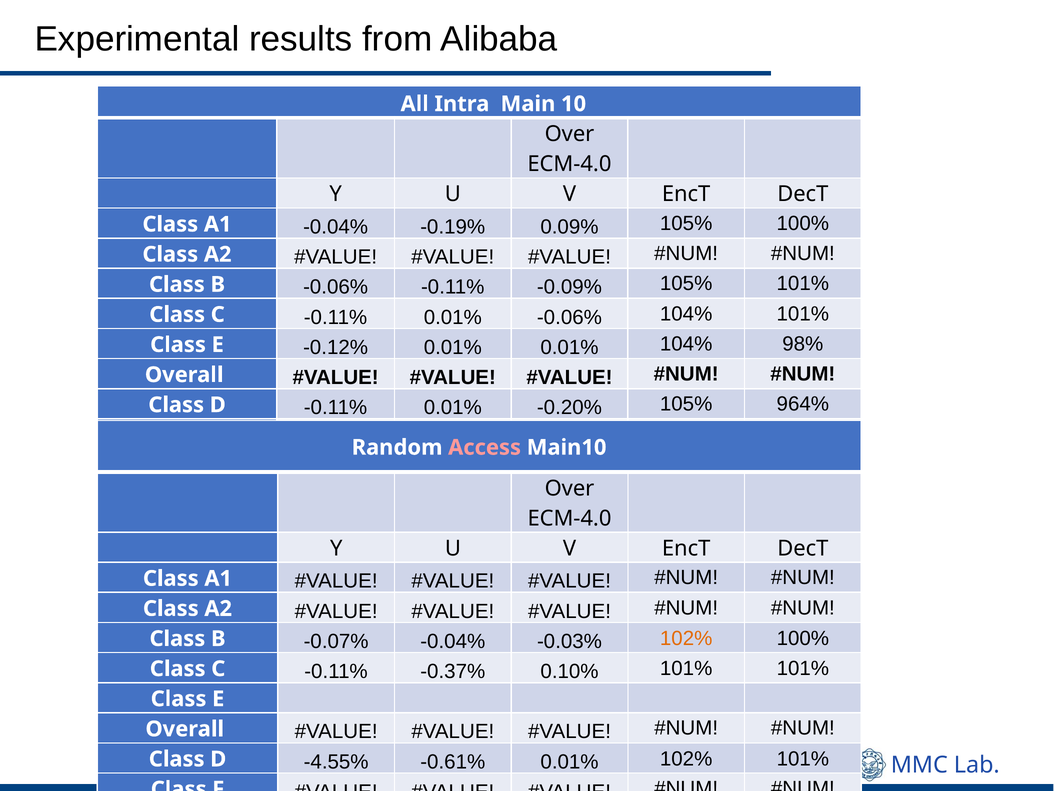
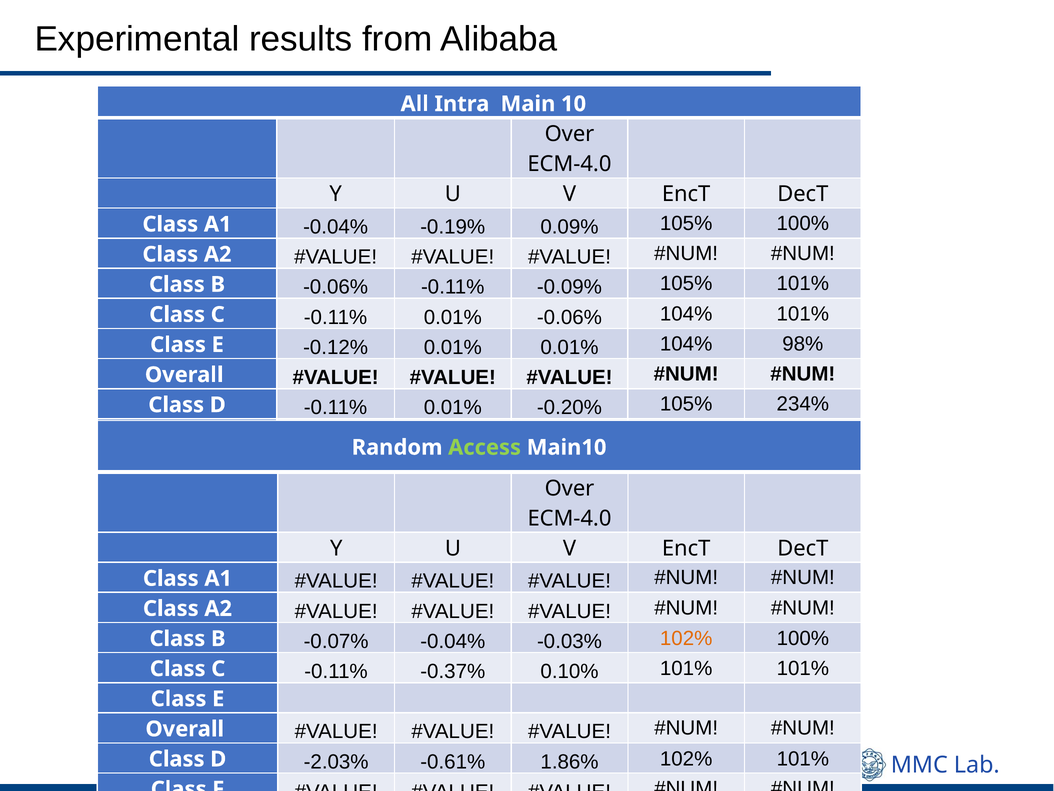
964%: 964% -> 234%
Access colour: pink -> light green
-4.55%: -4.55% -> -2.03%
-0.61% 0.01%: 0.01% -> 1.86%
